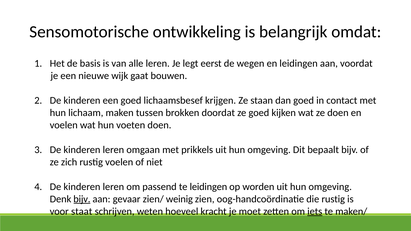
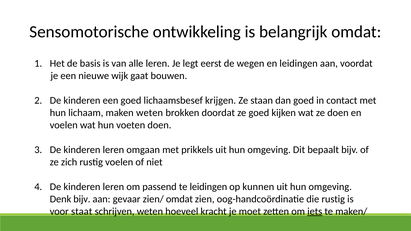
maken tussen: tussen -> weten
worden: worden -> kunnen
bijv at (82, 199) underline: present -> none
zien/ weinig: weinig -> omdat
